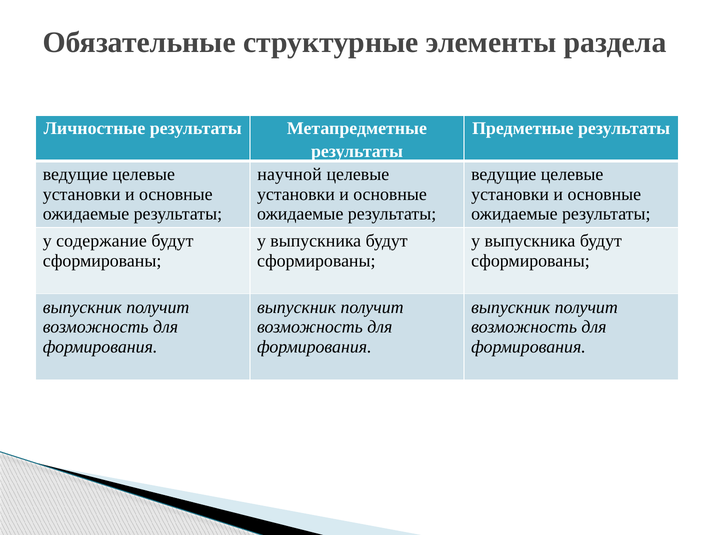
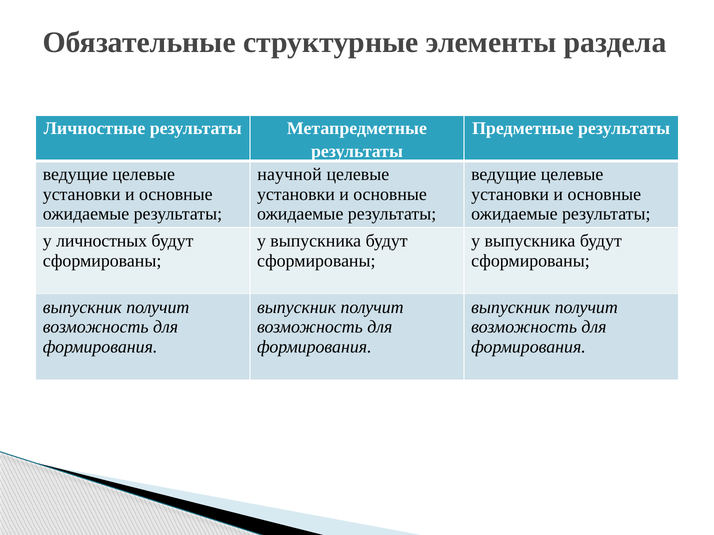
содержание: содержание -> личностных
